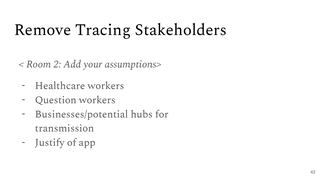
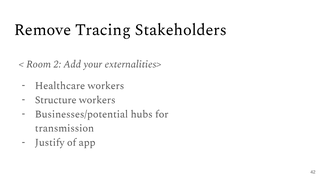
assumptions>: assumptions> -> externalities>
Question: Question -> Structure
